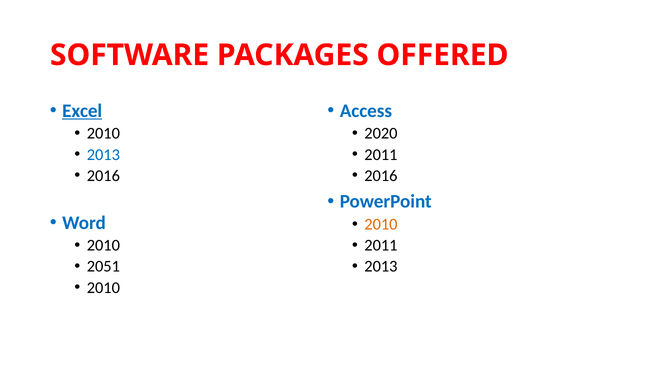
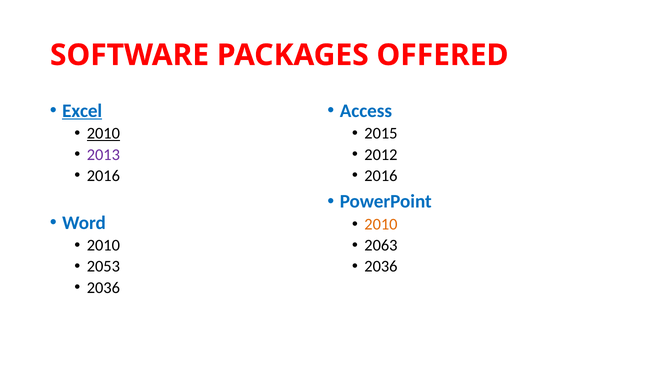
2010 at (103, 133) underline: none -> present
2020: 2020 -> 2015
2013 at (103, 154) colour: blue -> purple
2011 at (381, 154): 2011 -> 2012
2011 at (381, 245): 2011 -> 2063
2051: 2051 -> 2053
2013 at (381, 266): 2013 -> 2036
2010 at (103, 287): 2010 -> 2036
